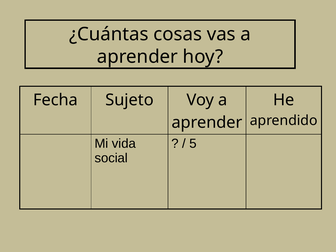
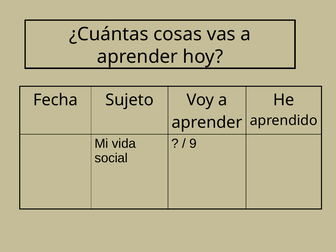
5: 5 -> 9
